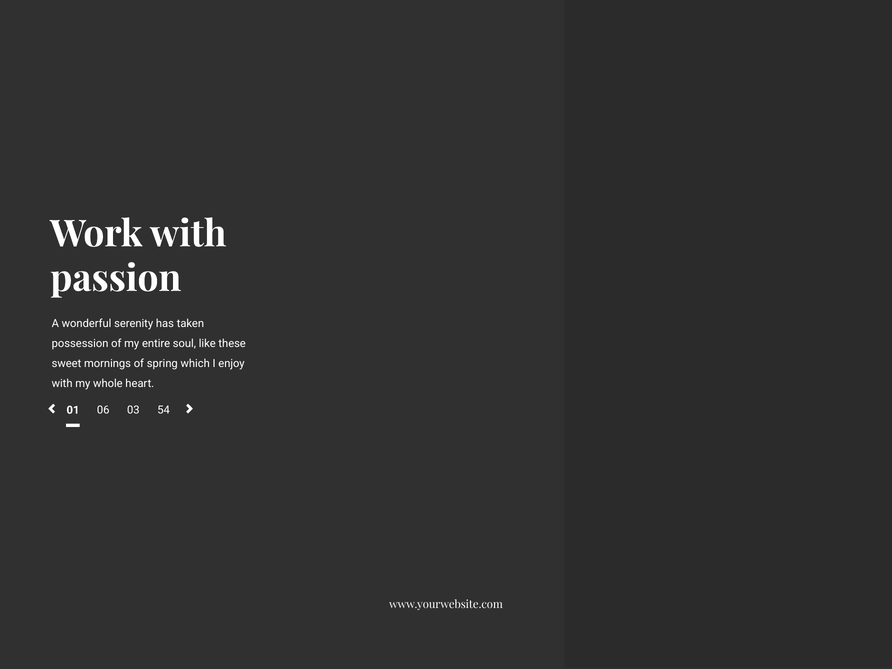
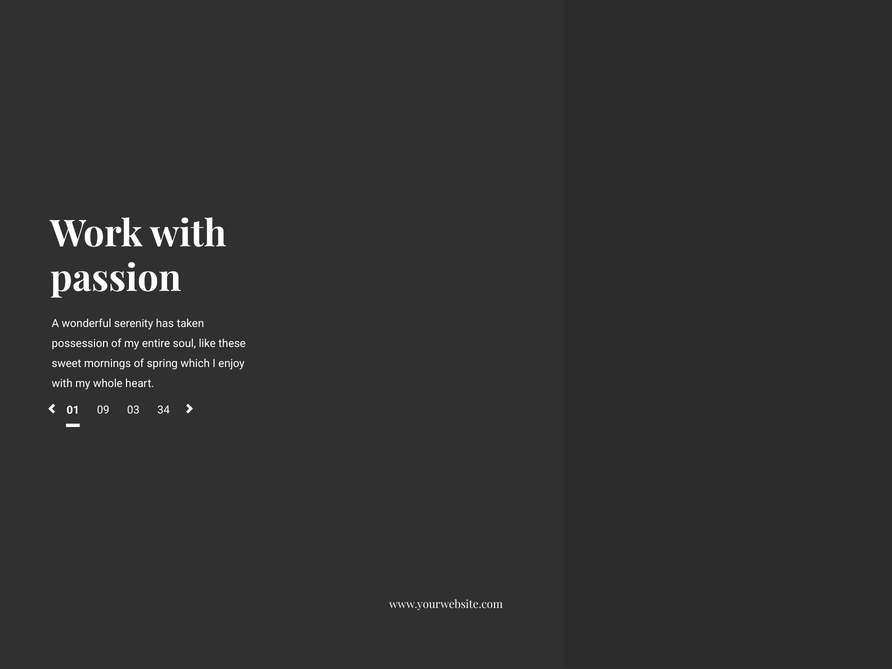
06: 06 -> 09
54: 54 -> 34
